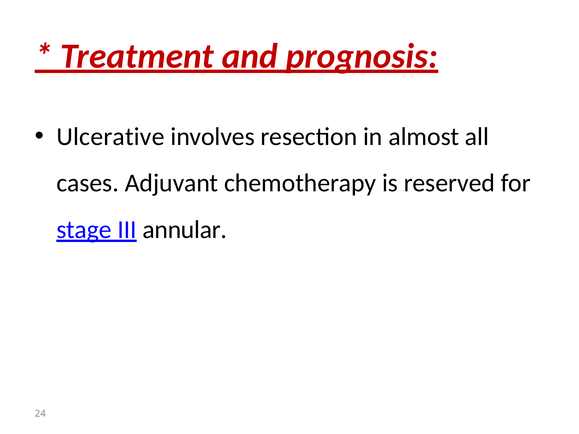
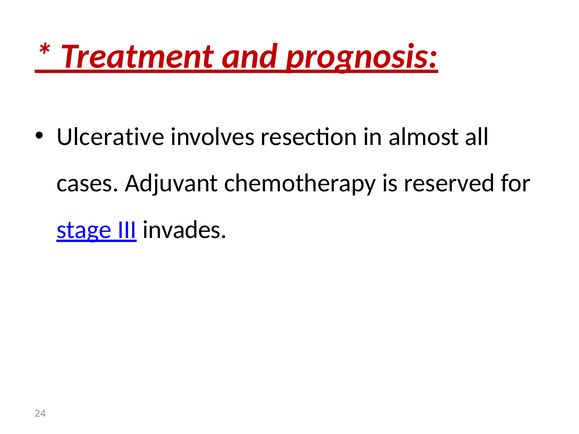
annular: annular -> invades
